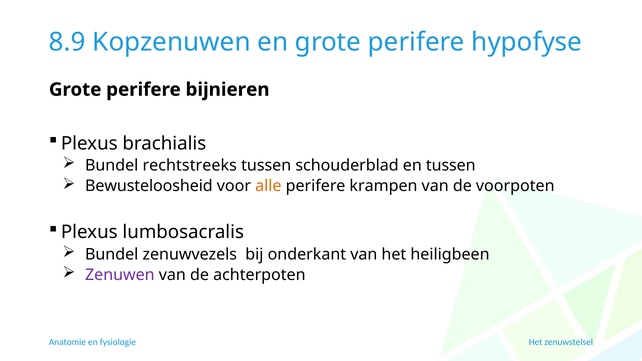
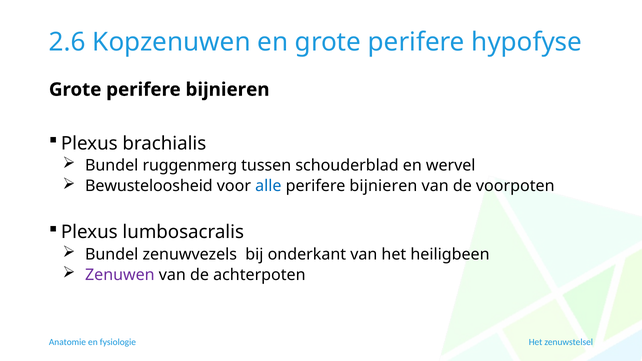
8.9: 8.9 -> 2.6
rechtstreeks: rechtstreeks -> ruggenmerg
en tussen: tussen -> wervel
alle colour: orange -> blue
krampen at (384, 186): krampen -> bijnieren
